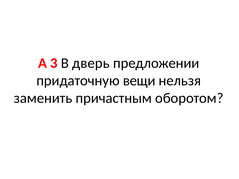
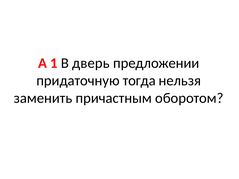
3: 3 -> 1
вещи: вещи -> тогда
